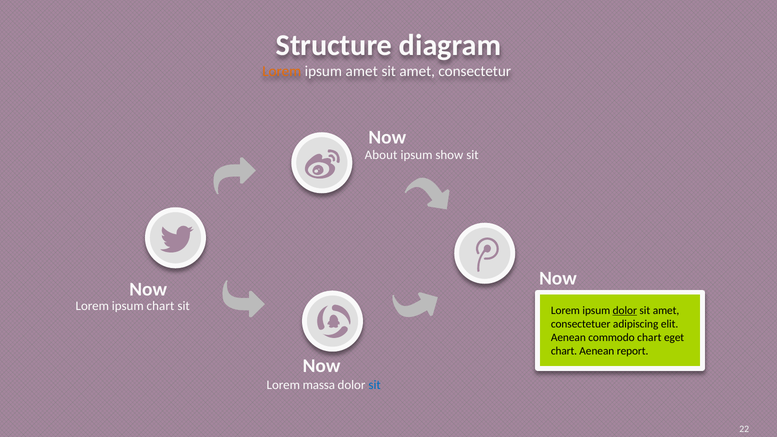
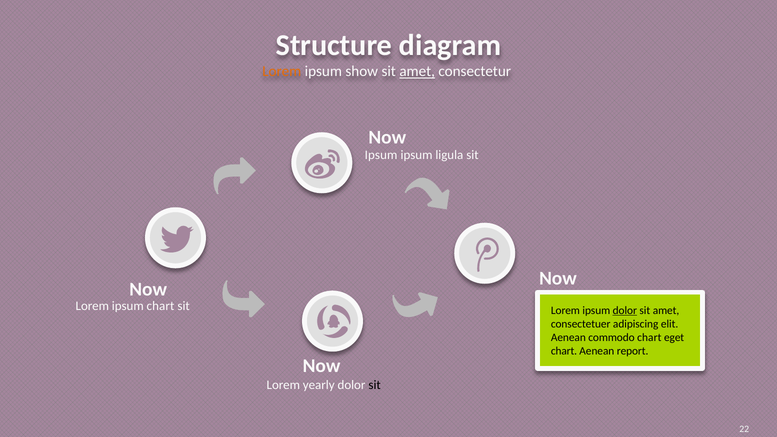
ipsum amet: amet -> show
amet at (417, 71) underline: none -> present
About at (381, 155): About -> Ipsum
show: show -> ligula
massa: massa -> yearly
sit at (375, 385) colour: blue -> black
